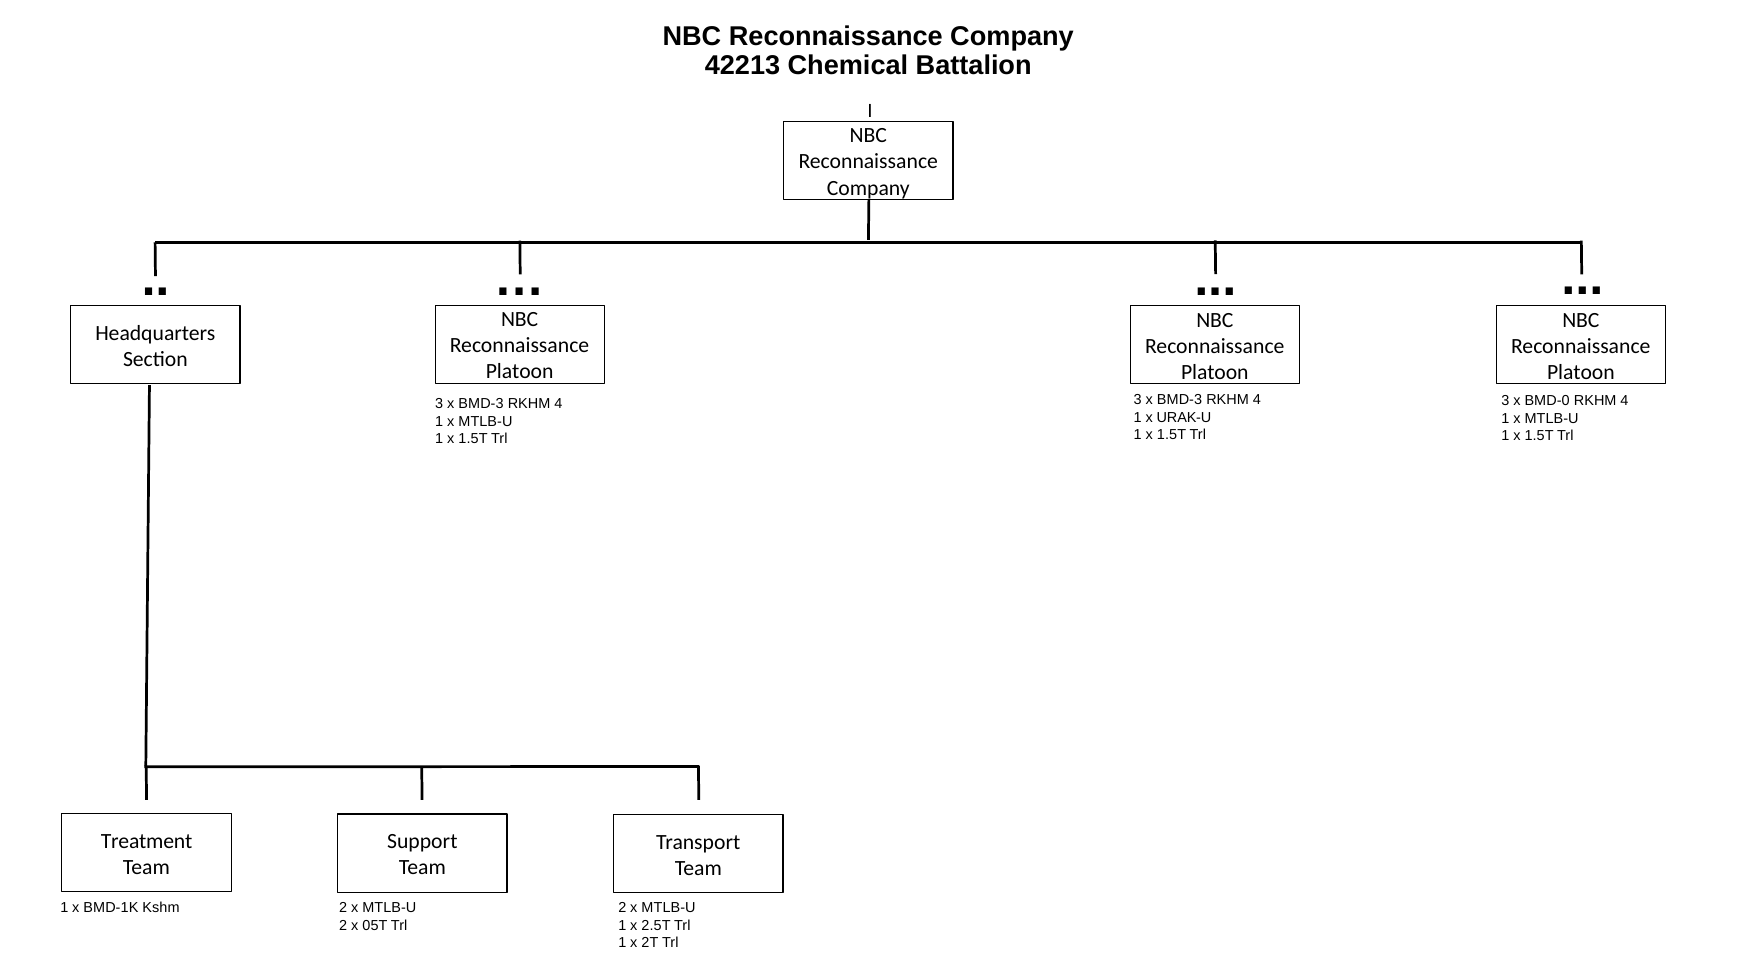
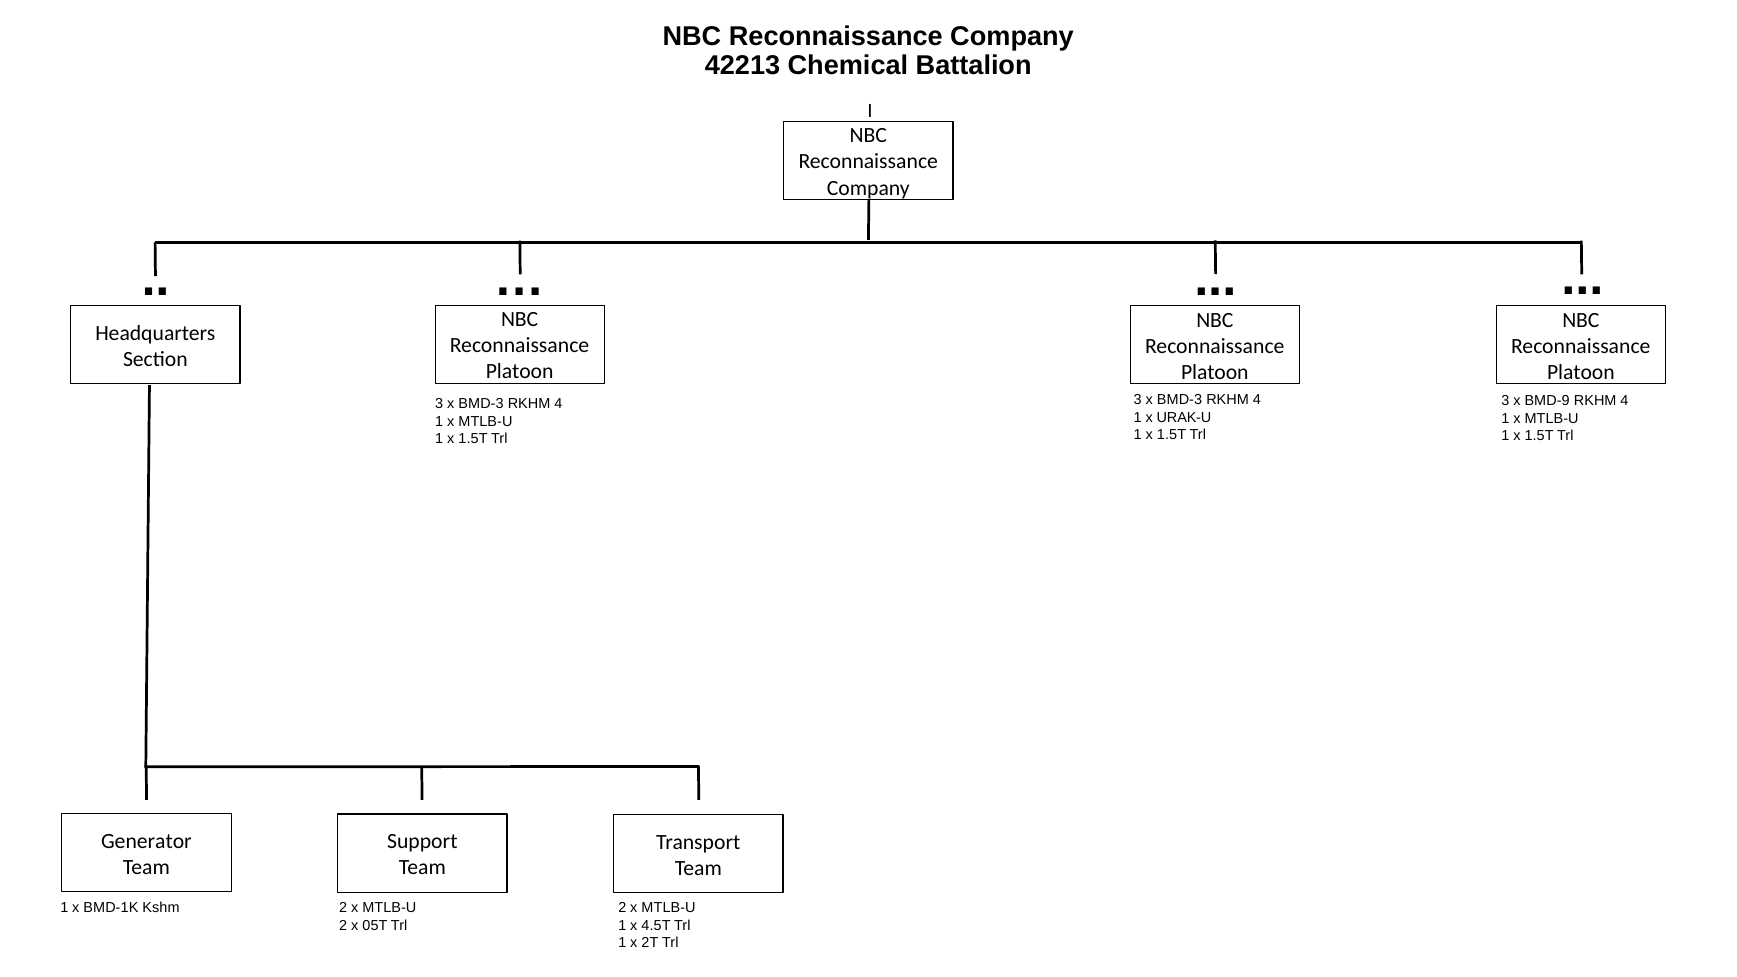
BMD-0: BMD-0 -> BMD-9
Treatment: Treatment -> Generator
2.5T: 2.5T -> 4.5T
